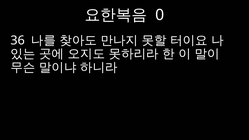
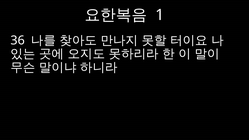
0: 0 -> 1
